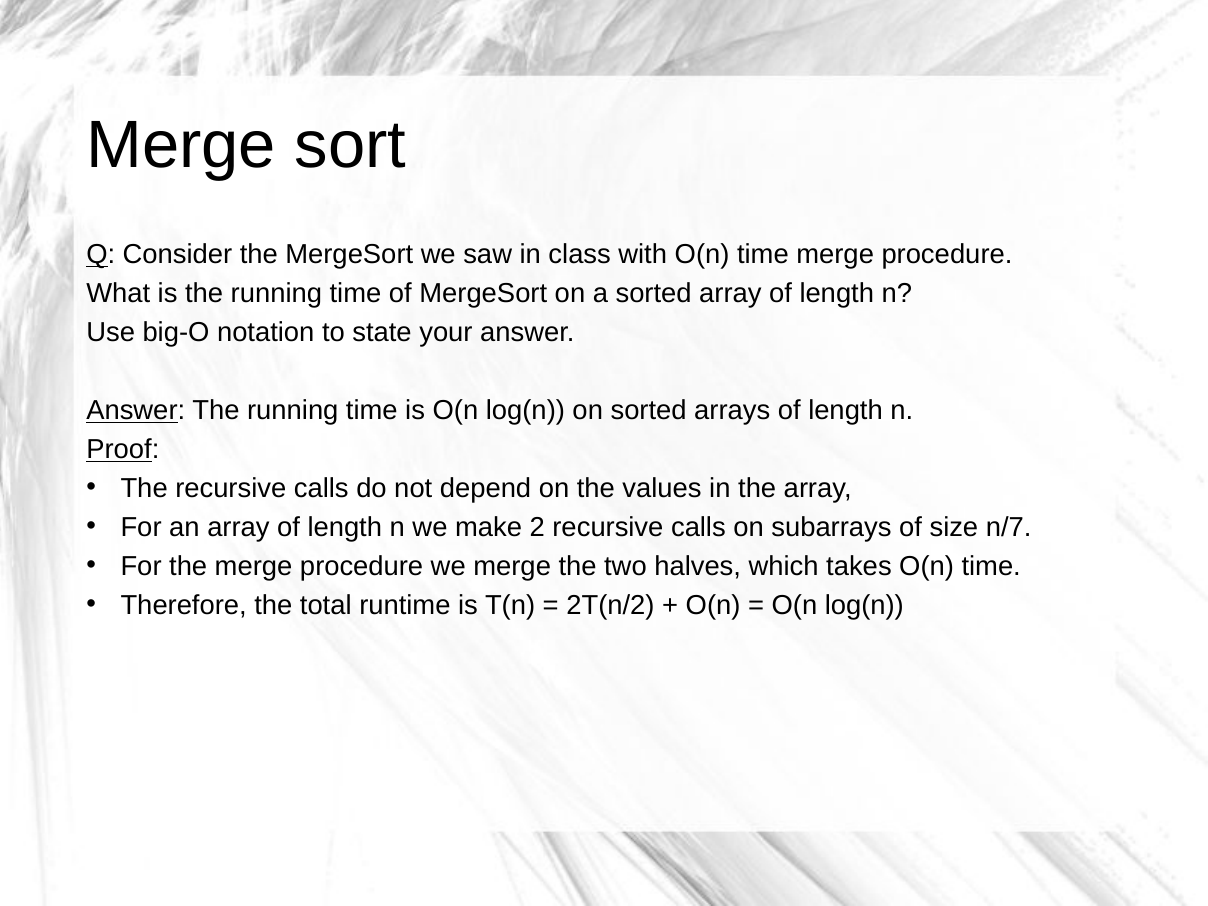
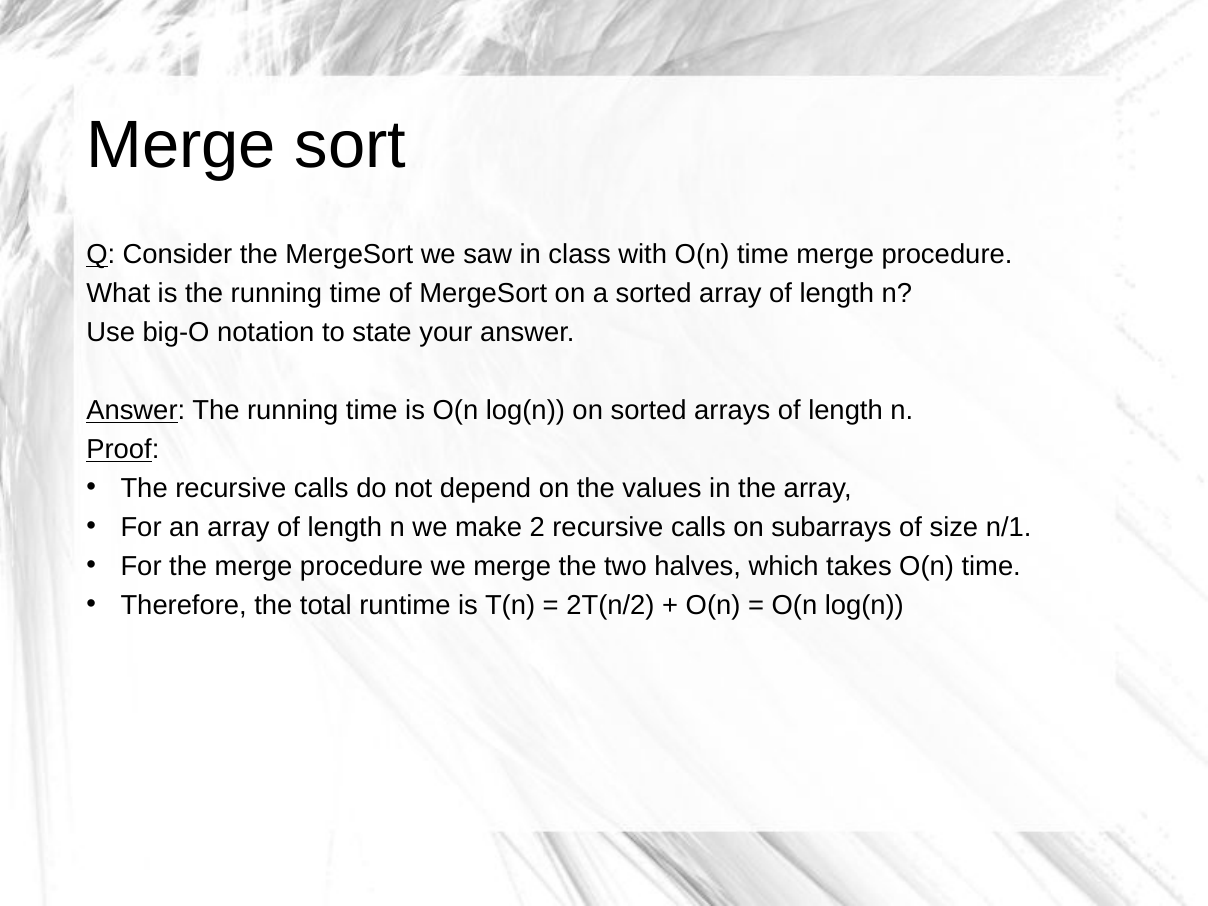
n/7: n/7 -> n/1
